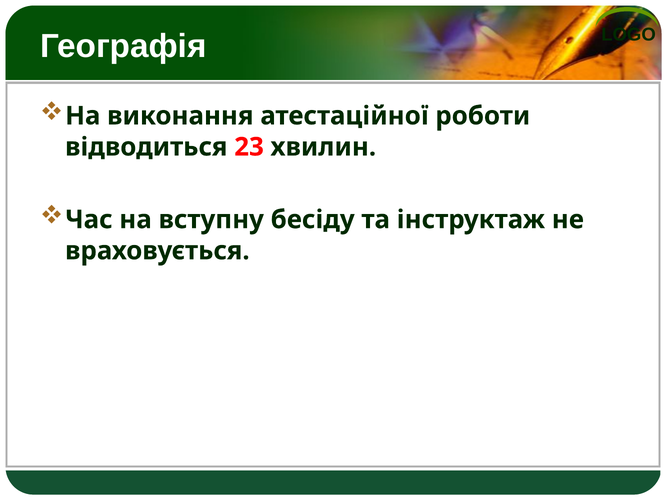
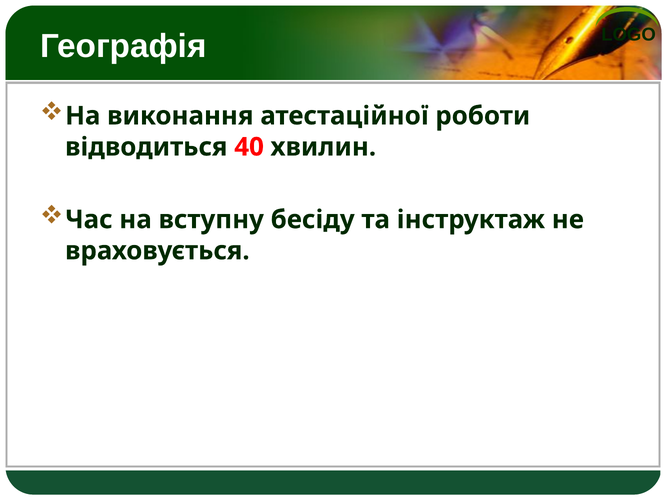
23: 23 -> 40
